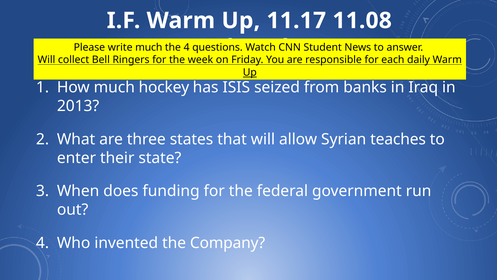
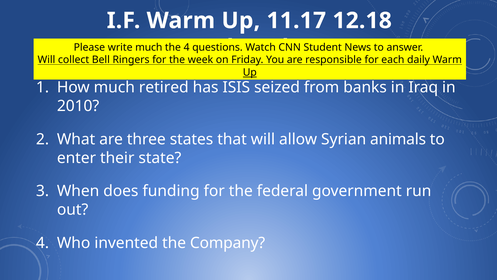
11.08: 11.08 -> 12.18
hockey: hockey -> retired
2013: 2013 -> 2010
teaches: teaches -> animals
